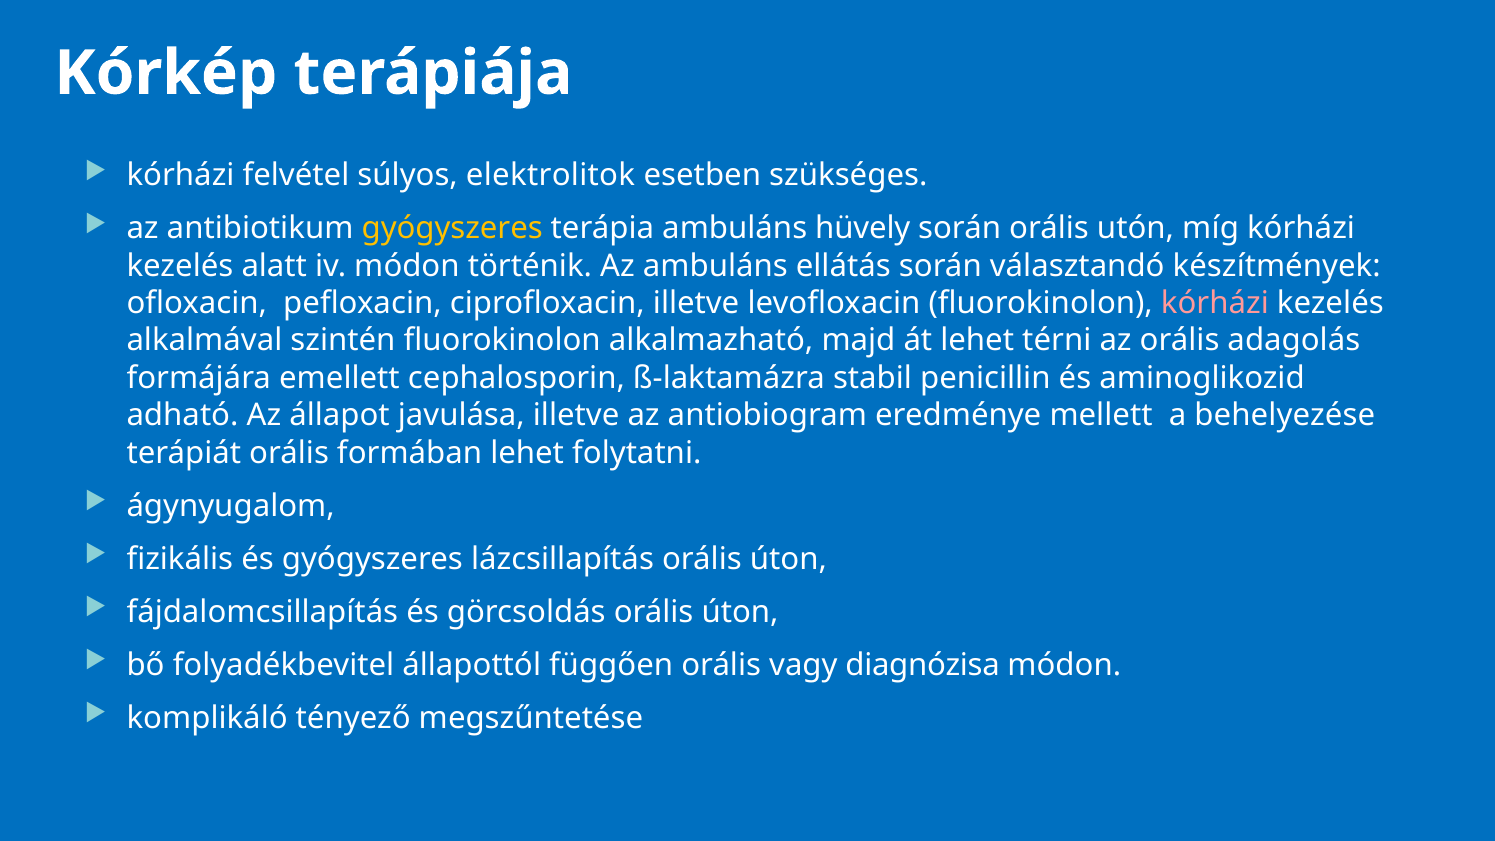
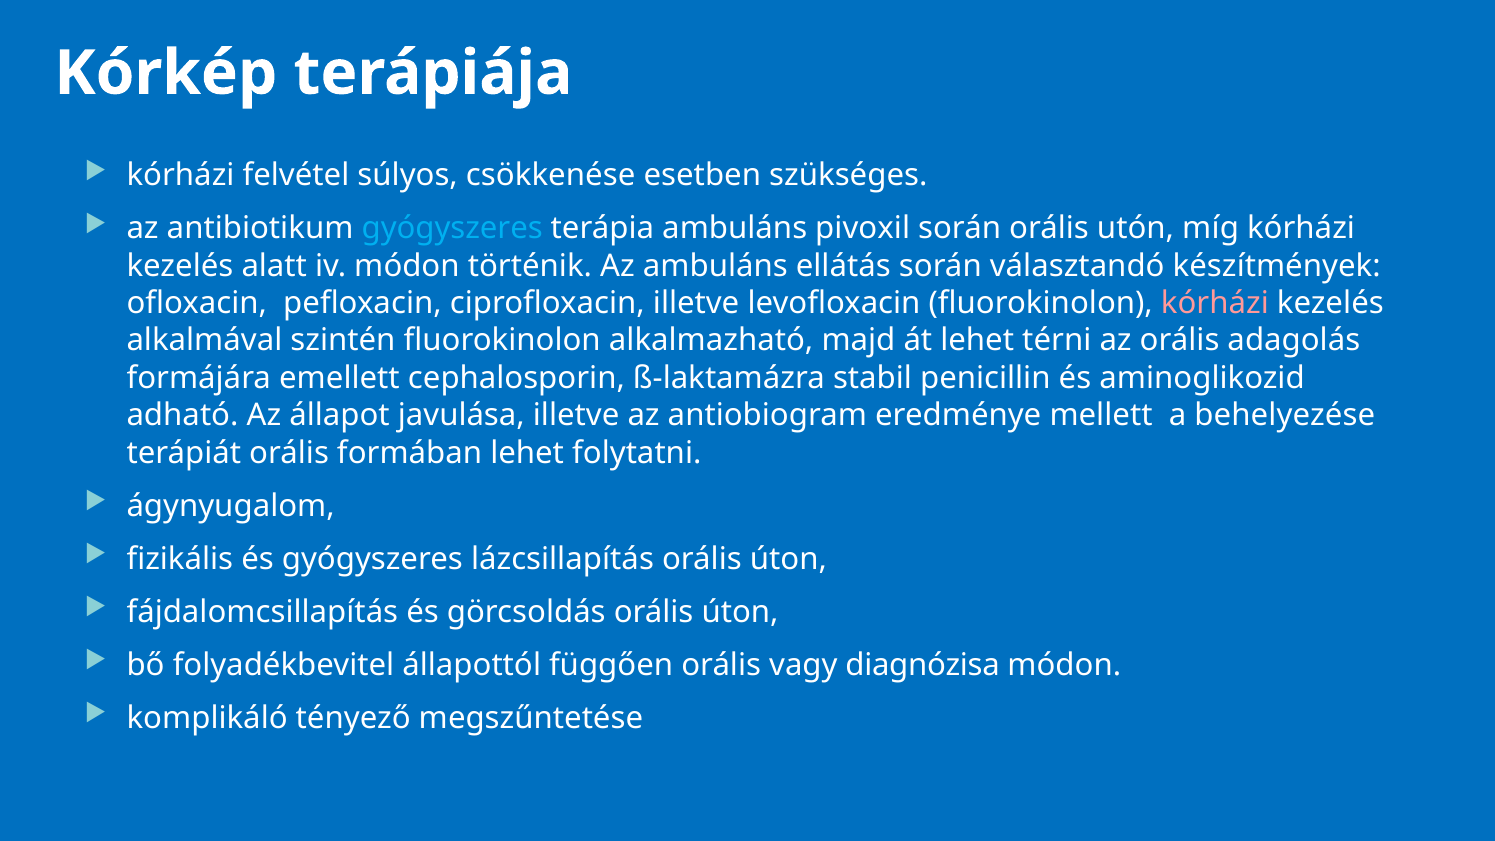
elektrolitok: elektrolitok -> csökkenése
gyógyszeres at (452, 228) colour: yellow -> light blue
hüvely: hüvely -> pivoxil
